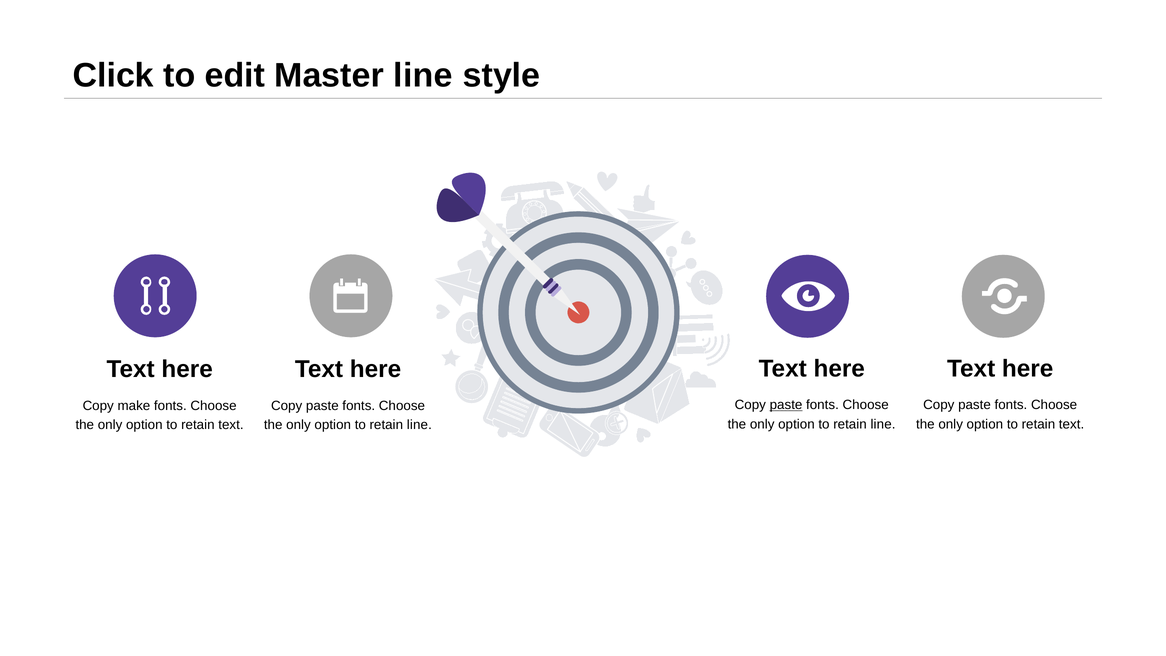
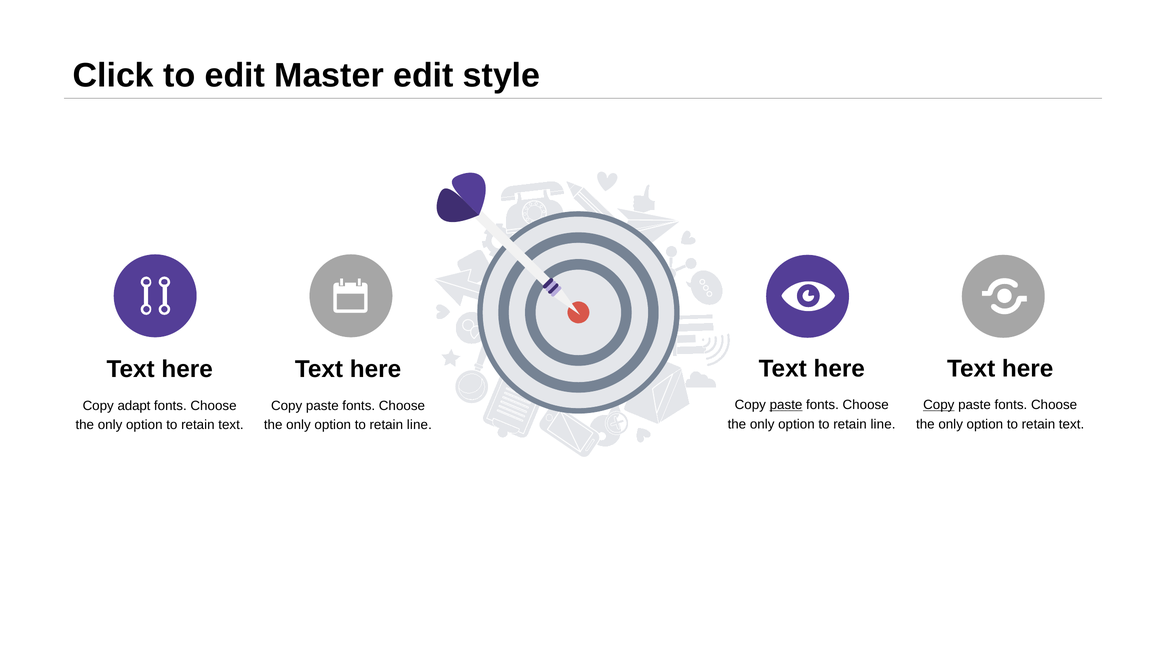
Master line: line -> edit
Copy at (939, 405) underline: none -> present
make: make -> adapt
